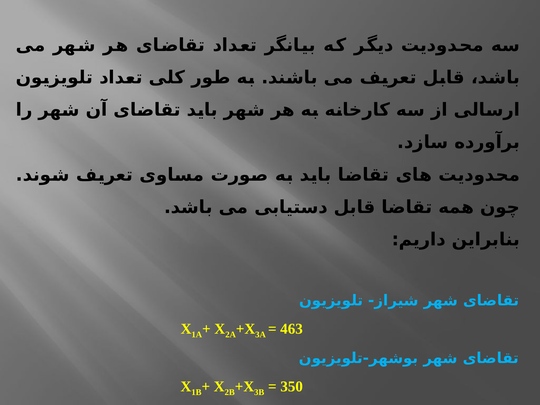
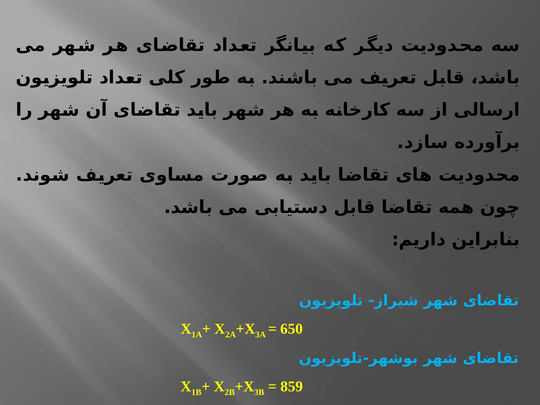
463: 463 -> 650
350: 350 -> 859
